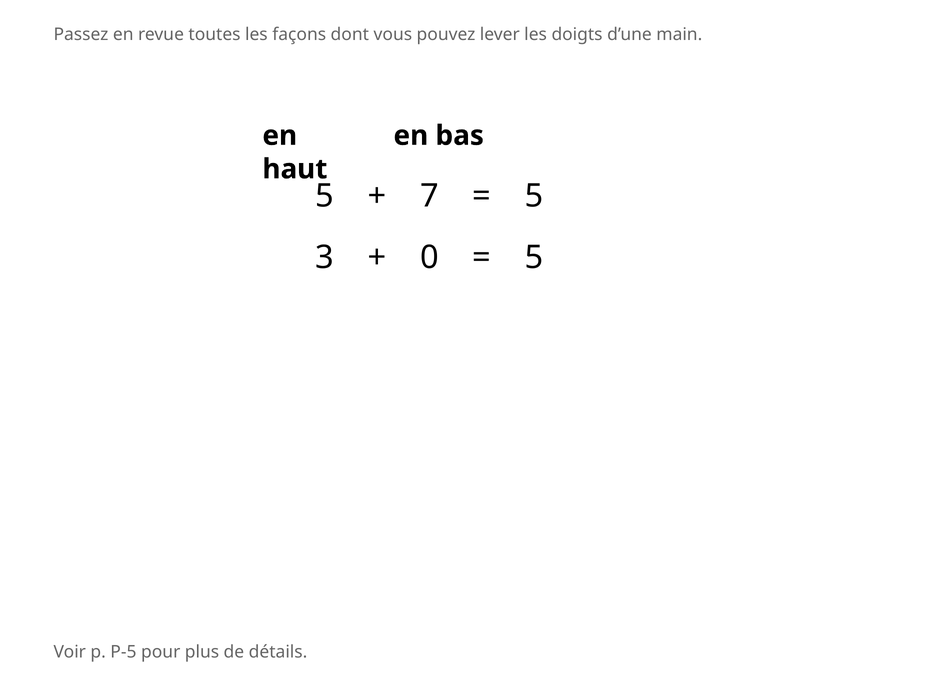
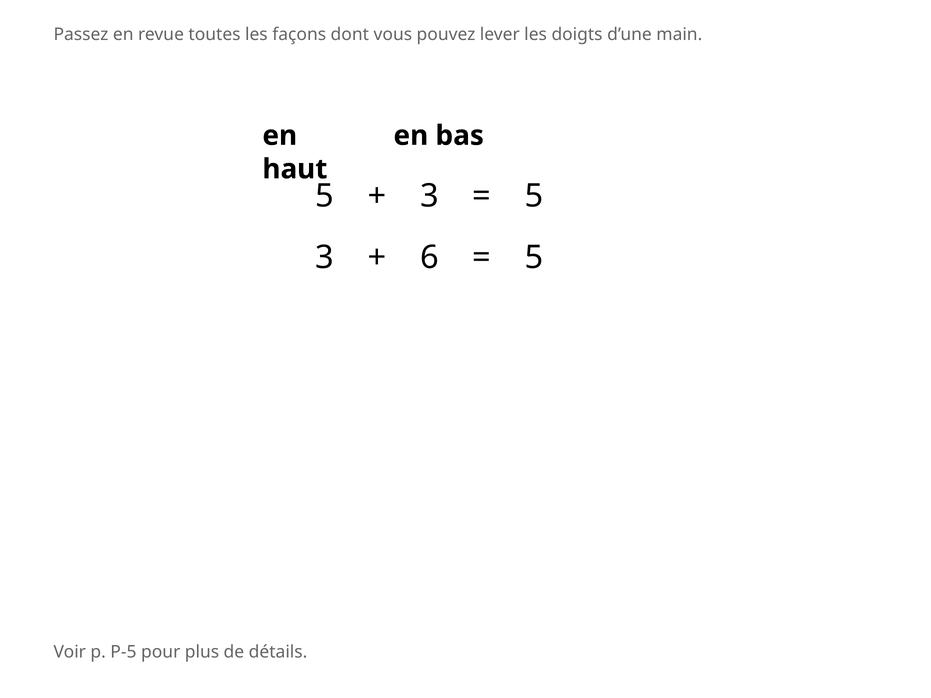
7 at (429, 196): 7 -> 3
0: 0 -> 6
